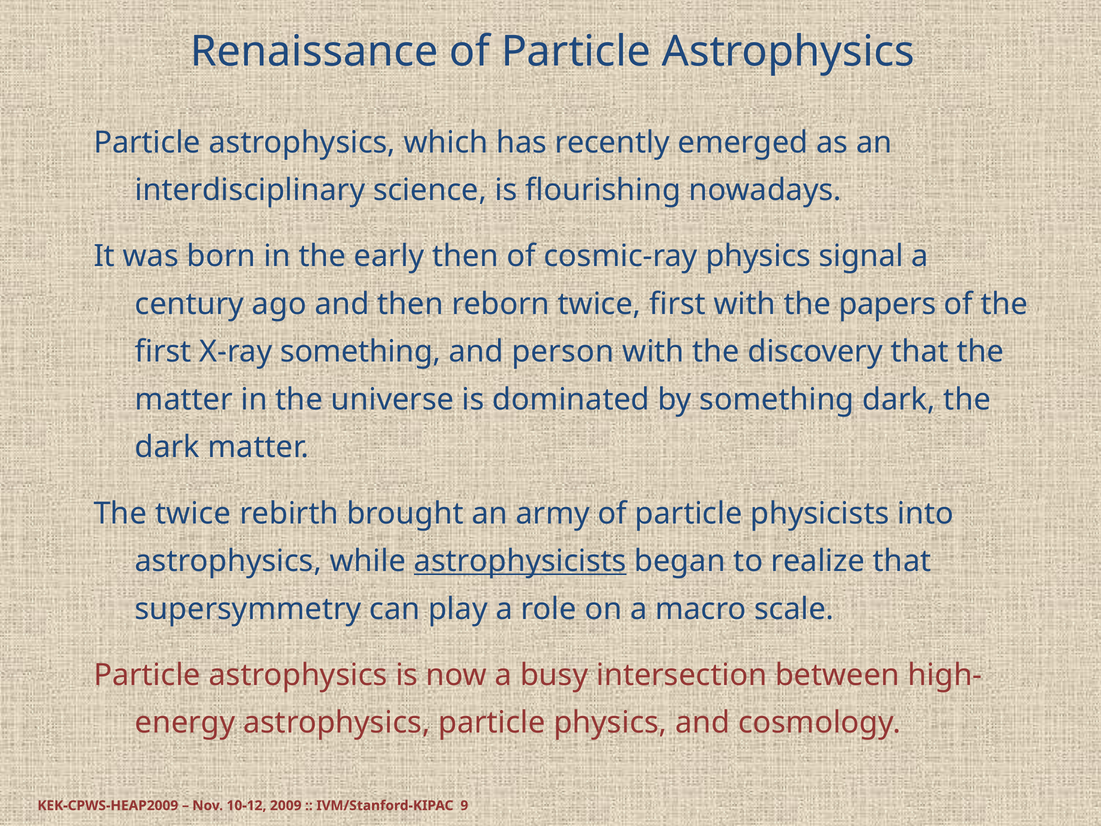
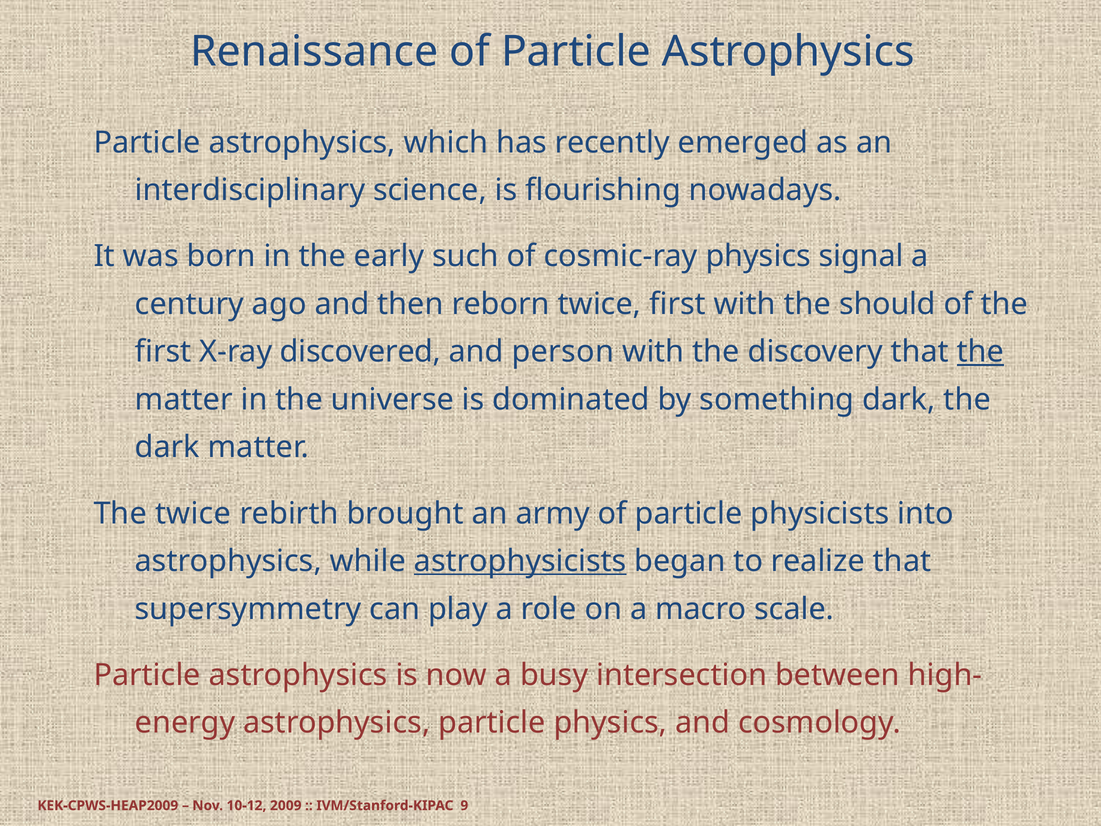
early then: then -> such
papers: papers -> should
X-ray something: something -> discovered
the at (981, 352) underline: none -> present
